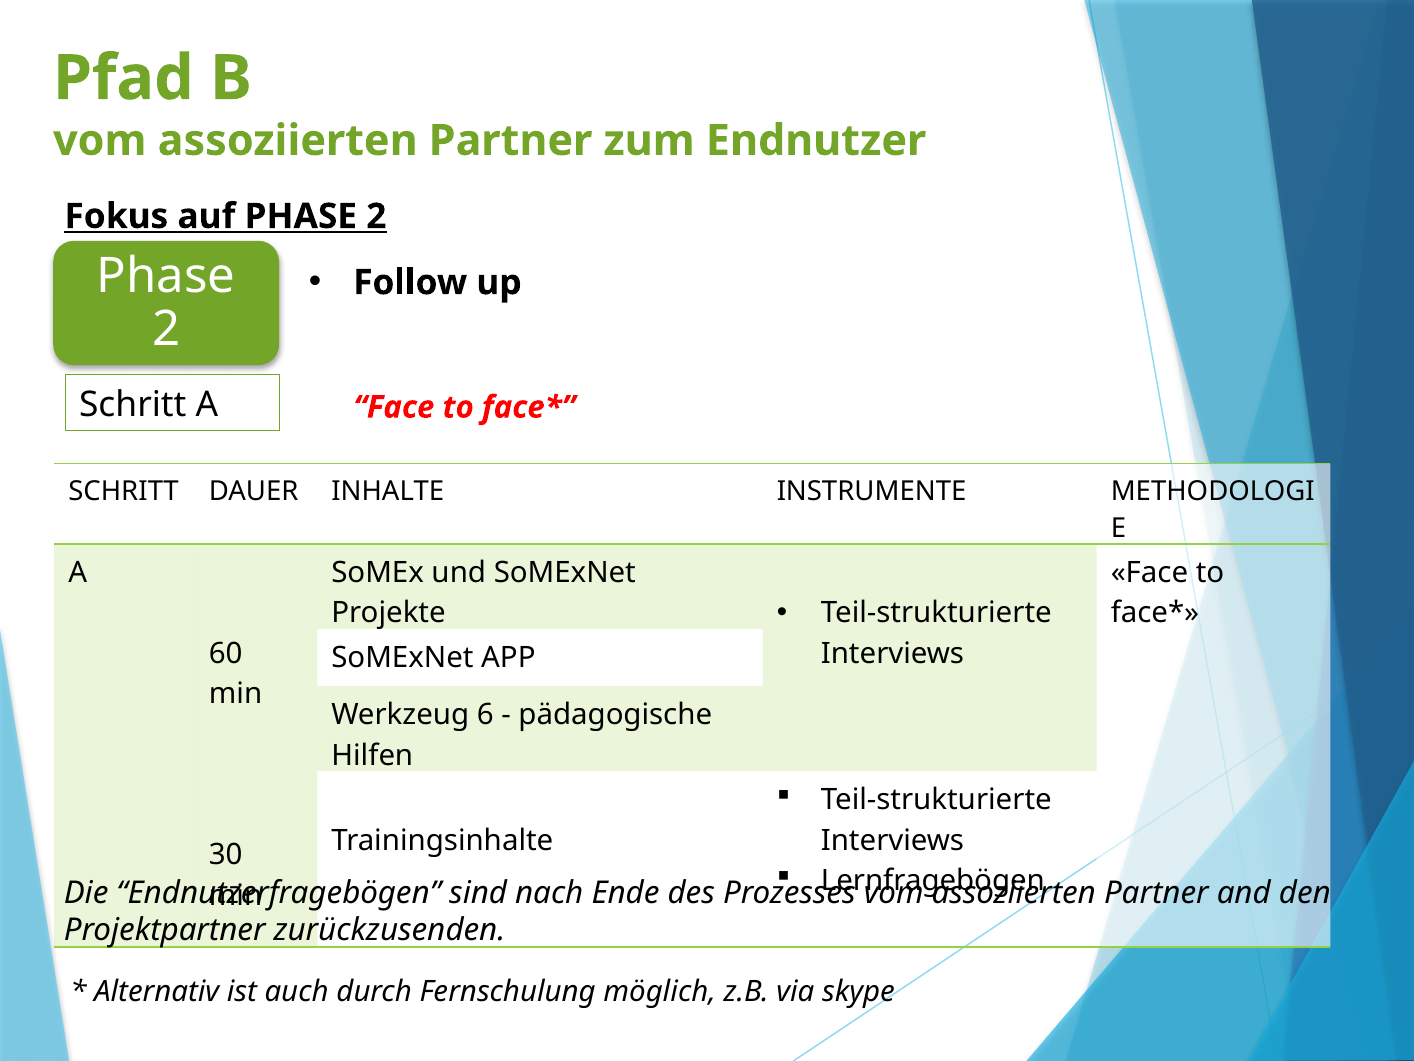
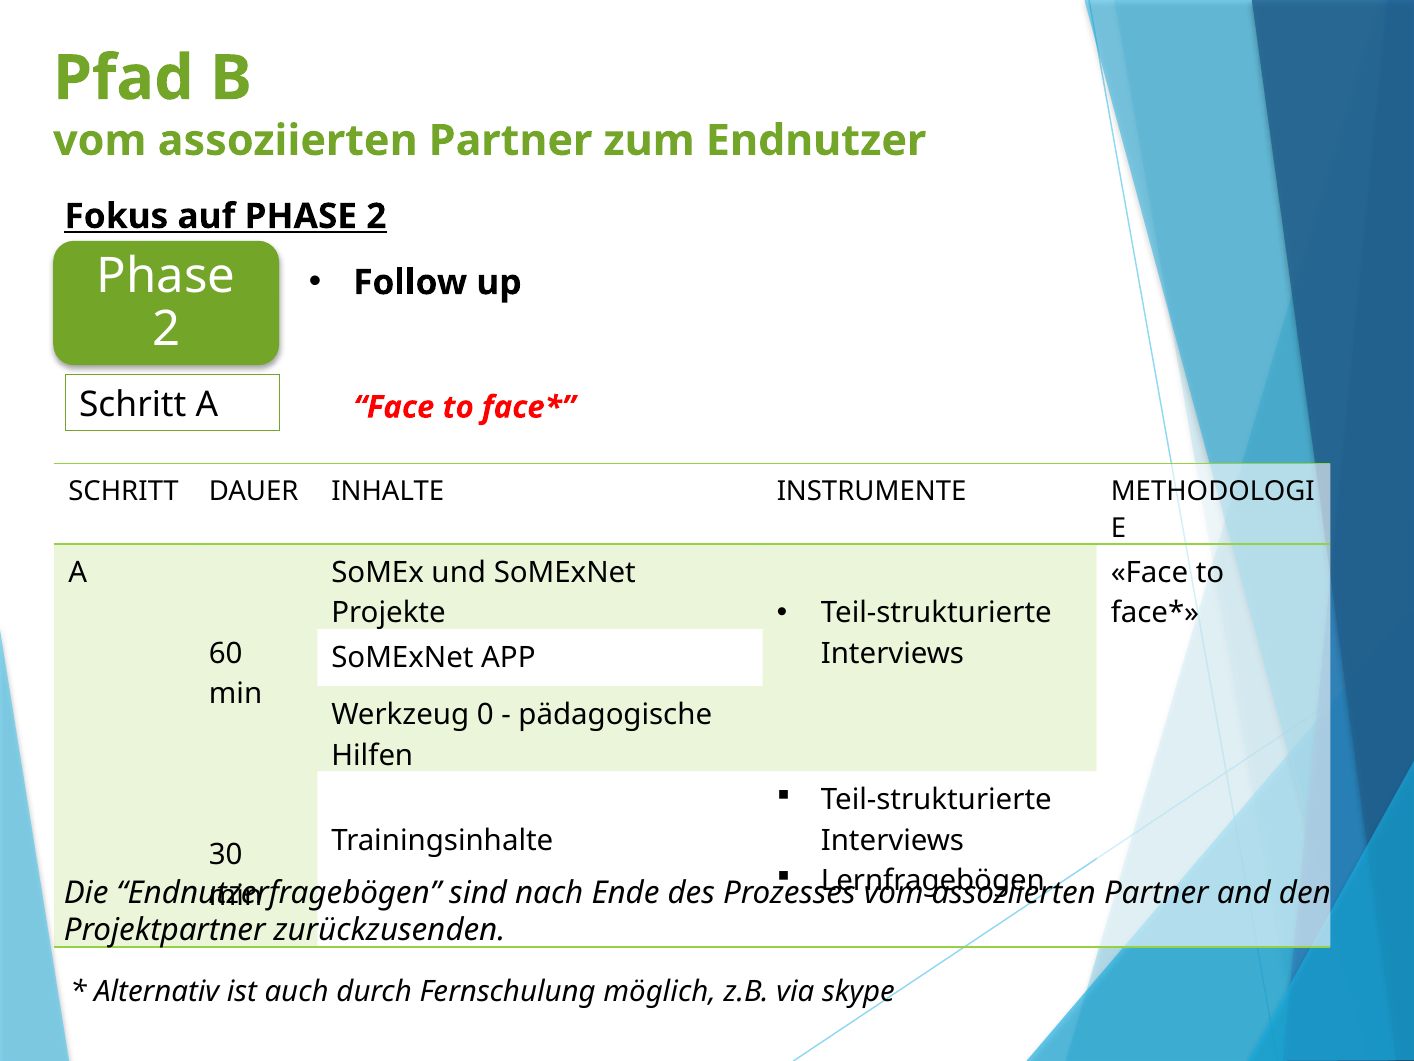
6: 6 -> 0
